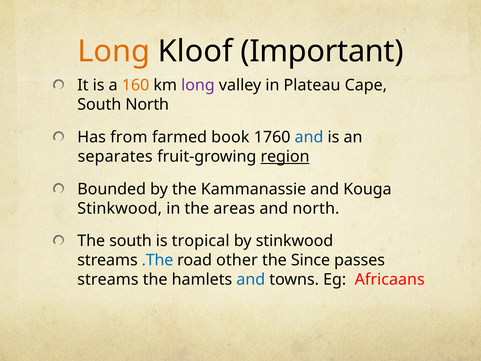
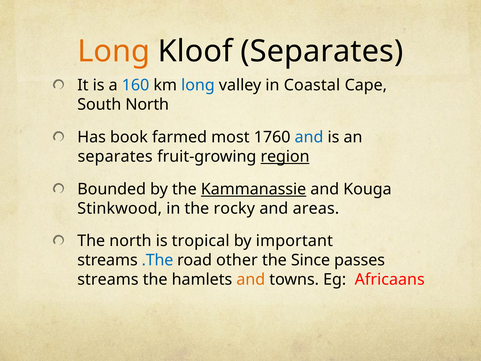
Kloof Important: Important -> Separates
160 colour: orange -> blue
long at (198, 85) colour: purple -> blue
Plateau: Plateau -> Coastal
from: from -> book
book: book -> most
Kammanassie underline: none -> present
areas: areas -> rocky
and north: north -> areas
The south: south -> north
by stinkwood: stinkwood -> important
and at (251, 279) colour: blue -> orange
